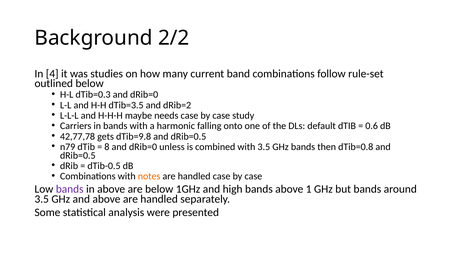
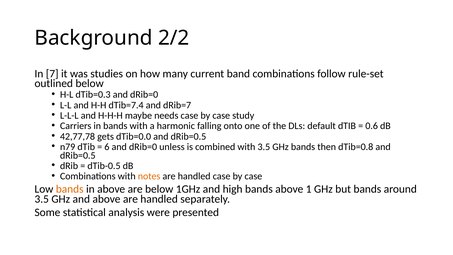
4: 4 -> 7
dTib=3.5: dTib=3.5 -> dTib=7.4
dRib=2: dRib=2 -> dRib=7
dTib=9.8: dTib=9.8 -> dTib=0.0
8: 8 -> 6
bands at (70, 189) colour: purple -> orange
